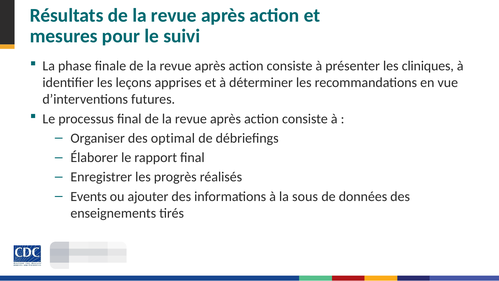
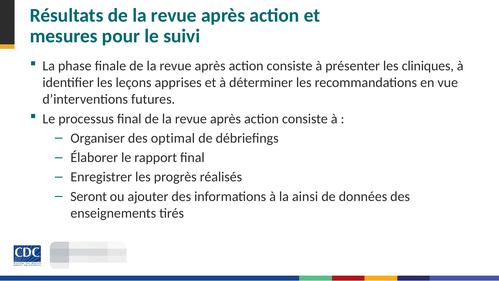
Events: Events -> Seront
sous: sous -> ainsi
